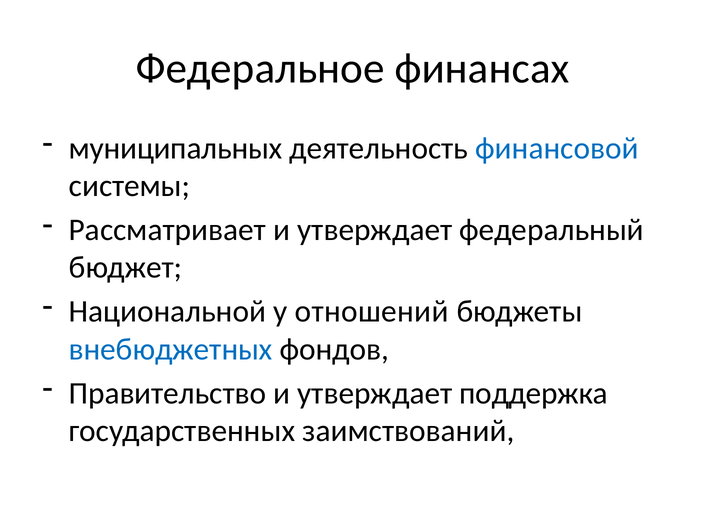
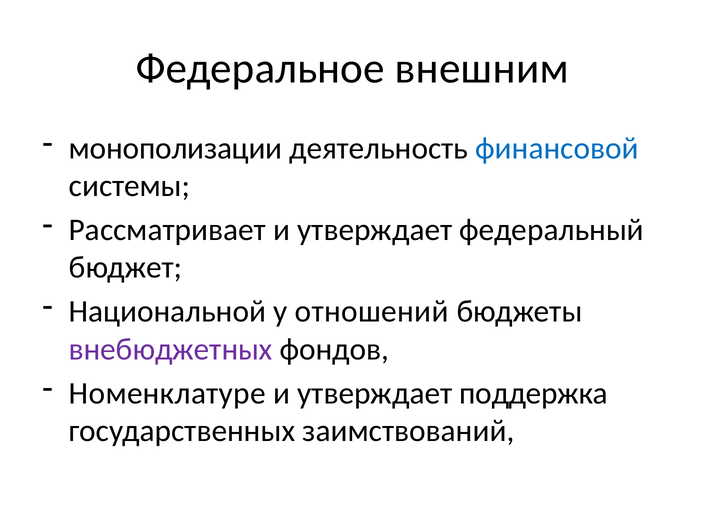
финансах: финансах -> внешним
муниципальных: муниципальных -> монополизации
внебюджетных colour: blue -> purple
Правительство: Правительство -> Номенклатуре
